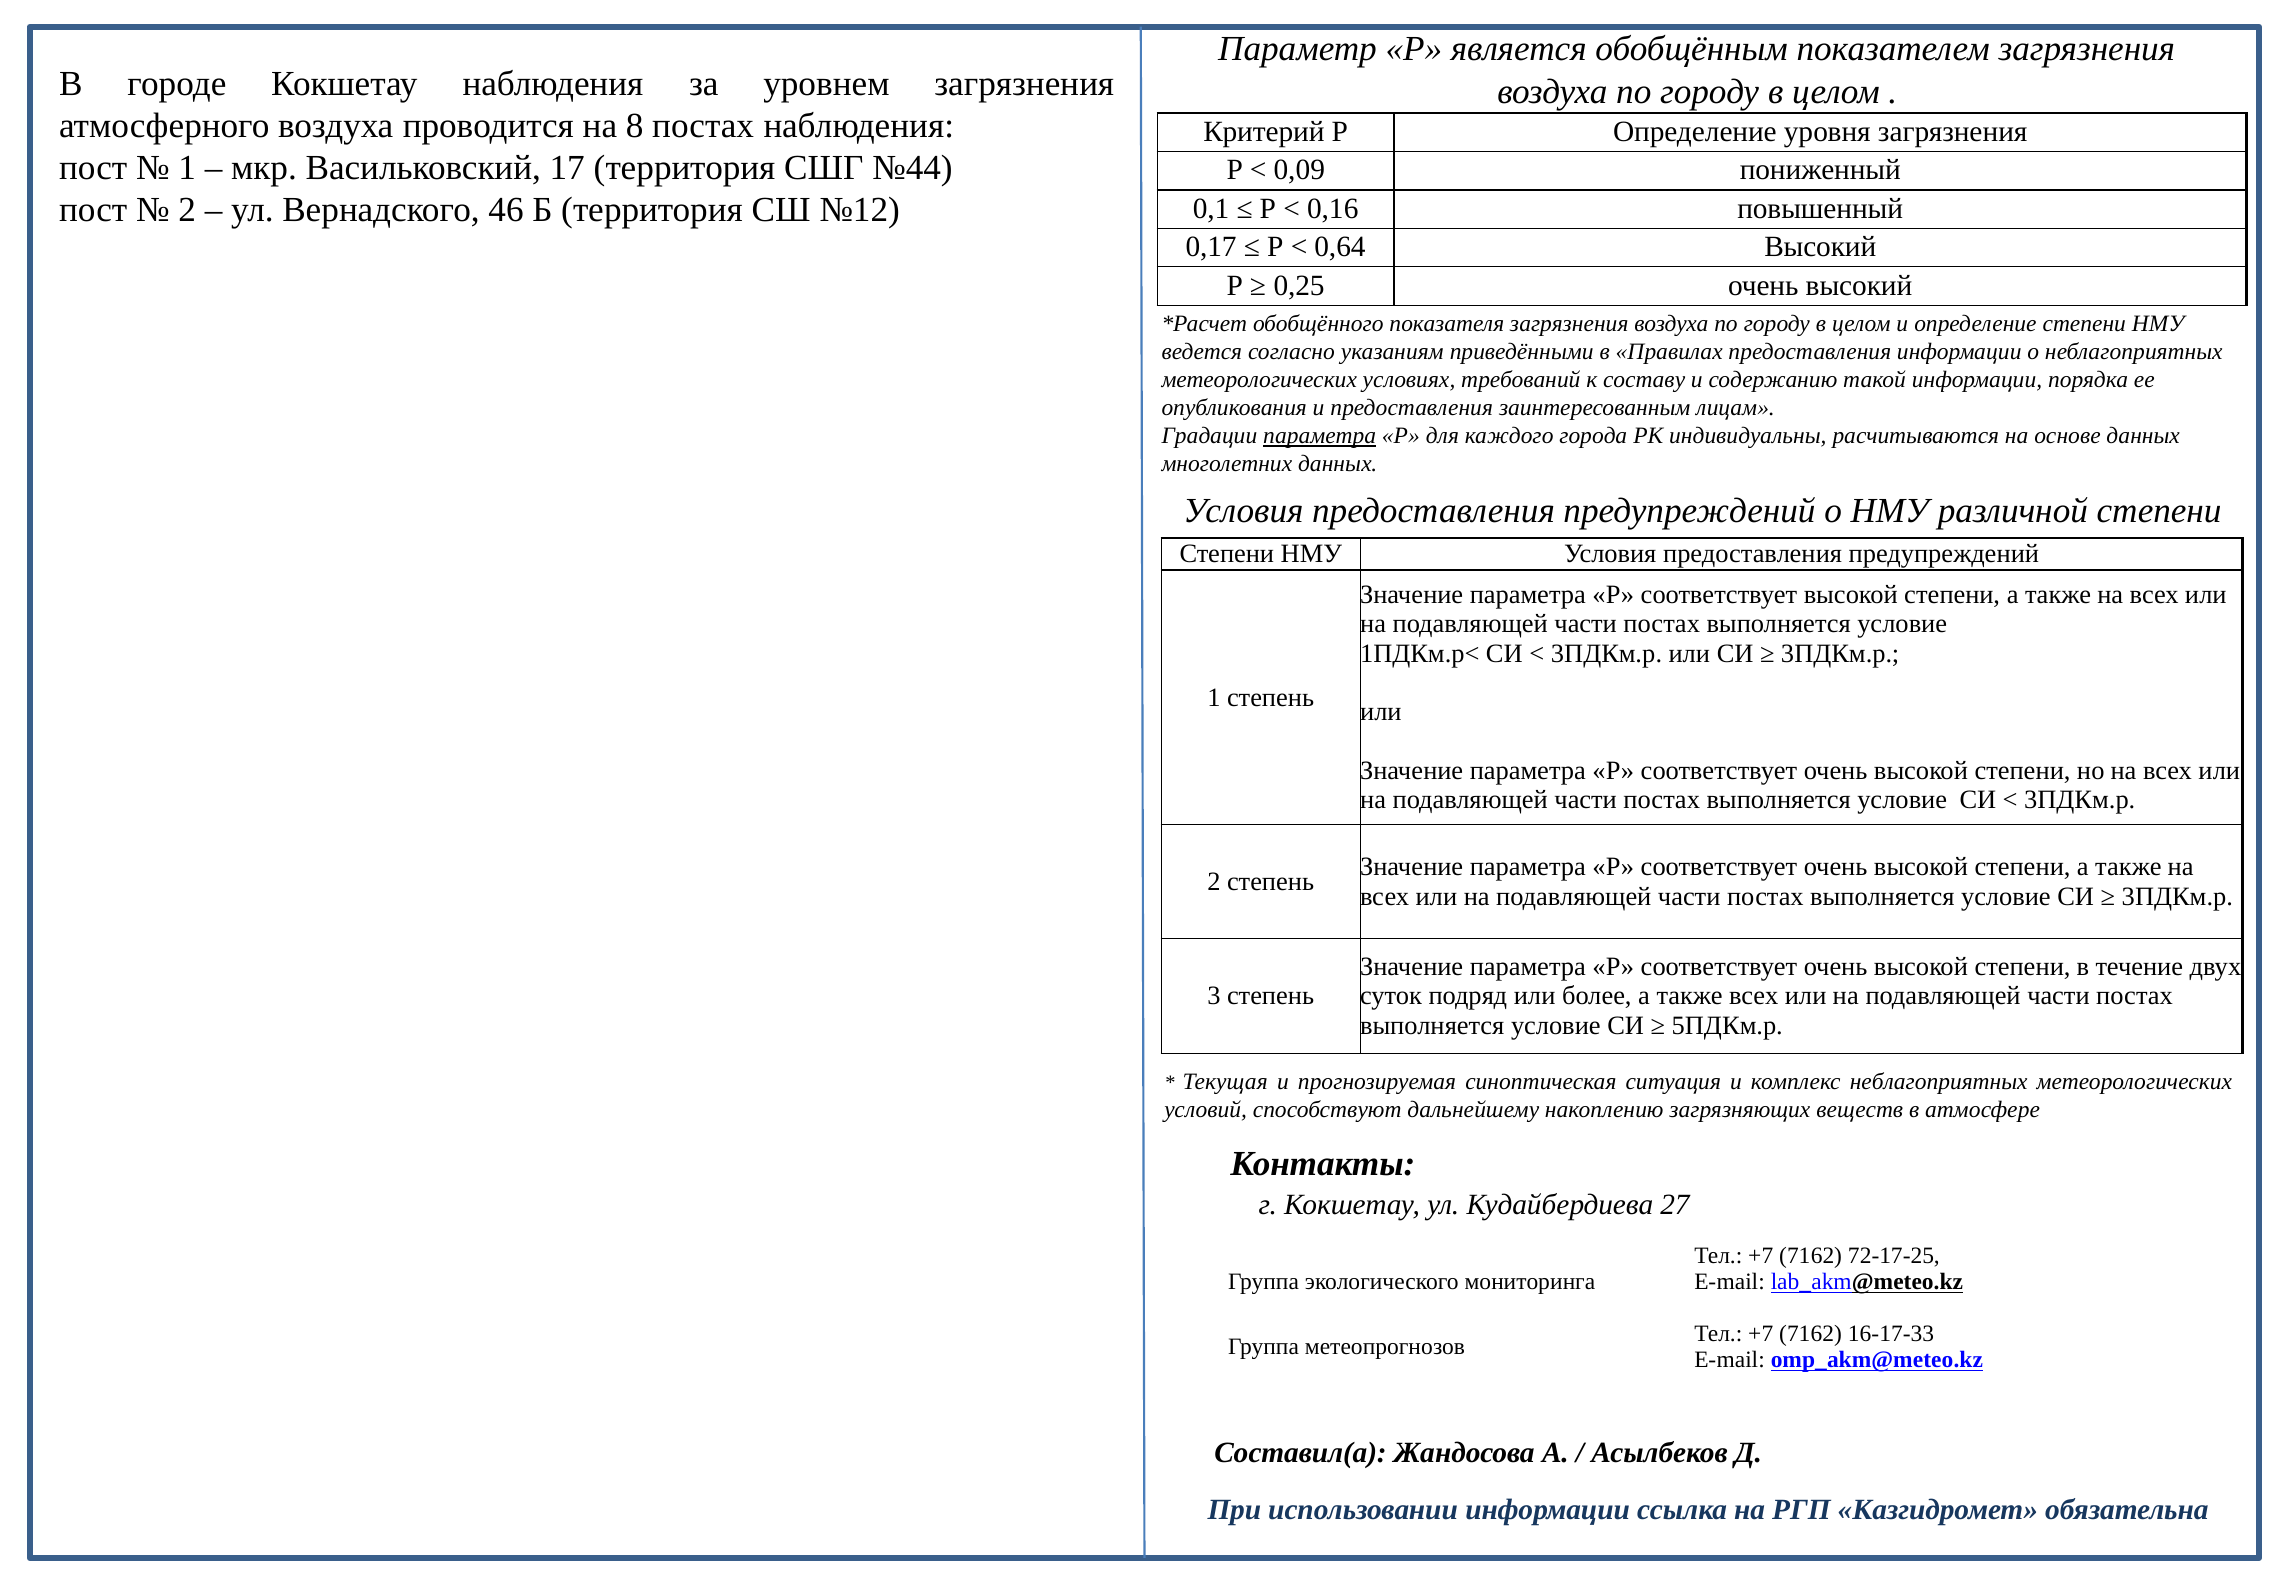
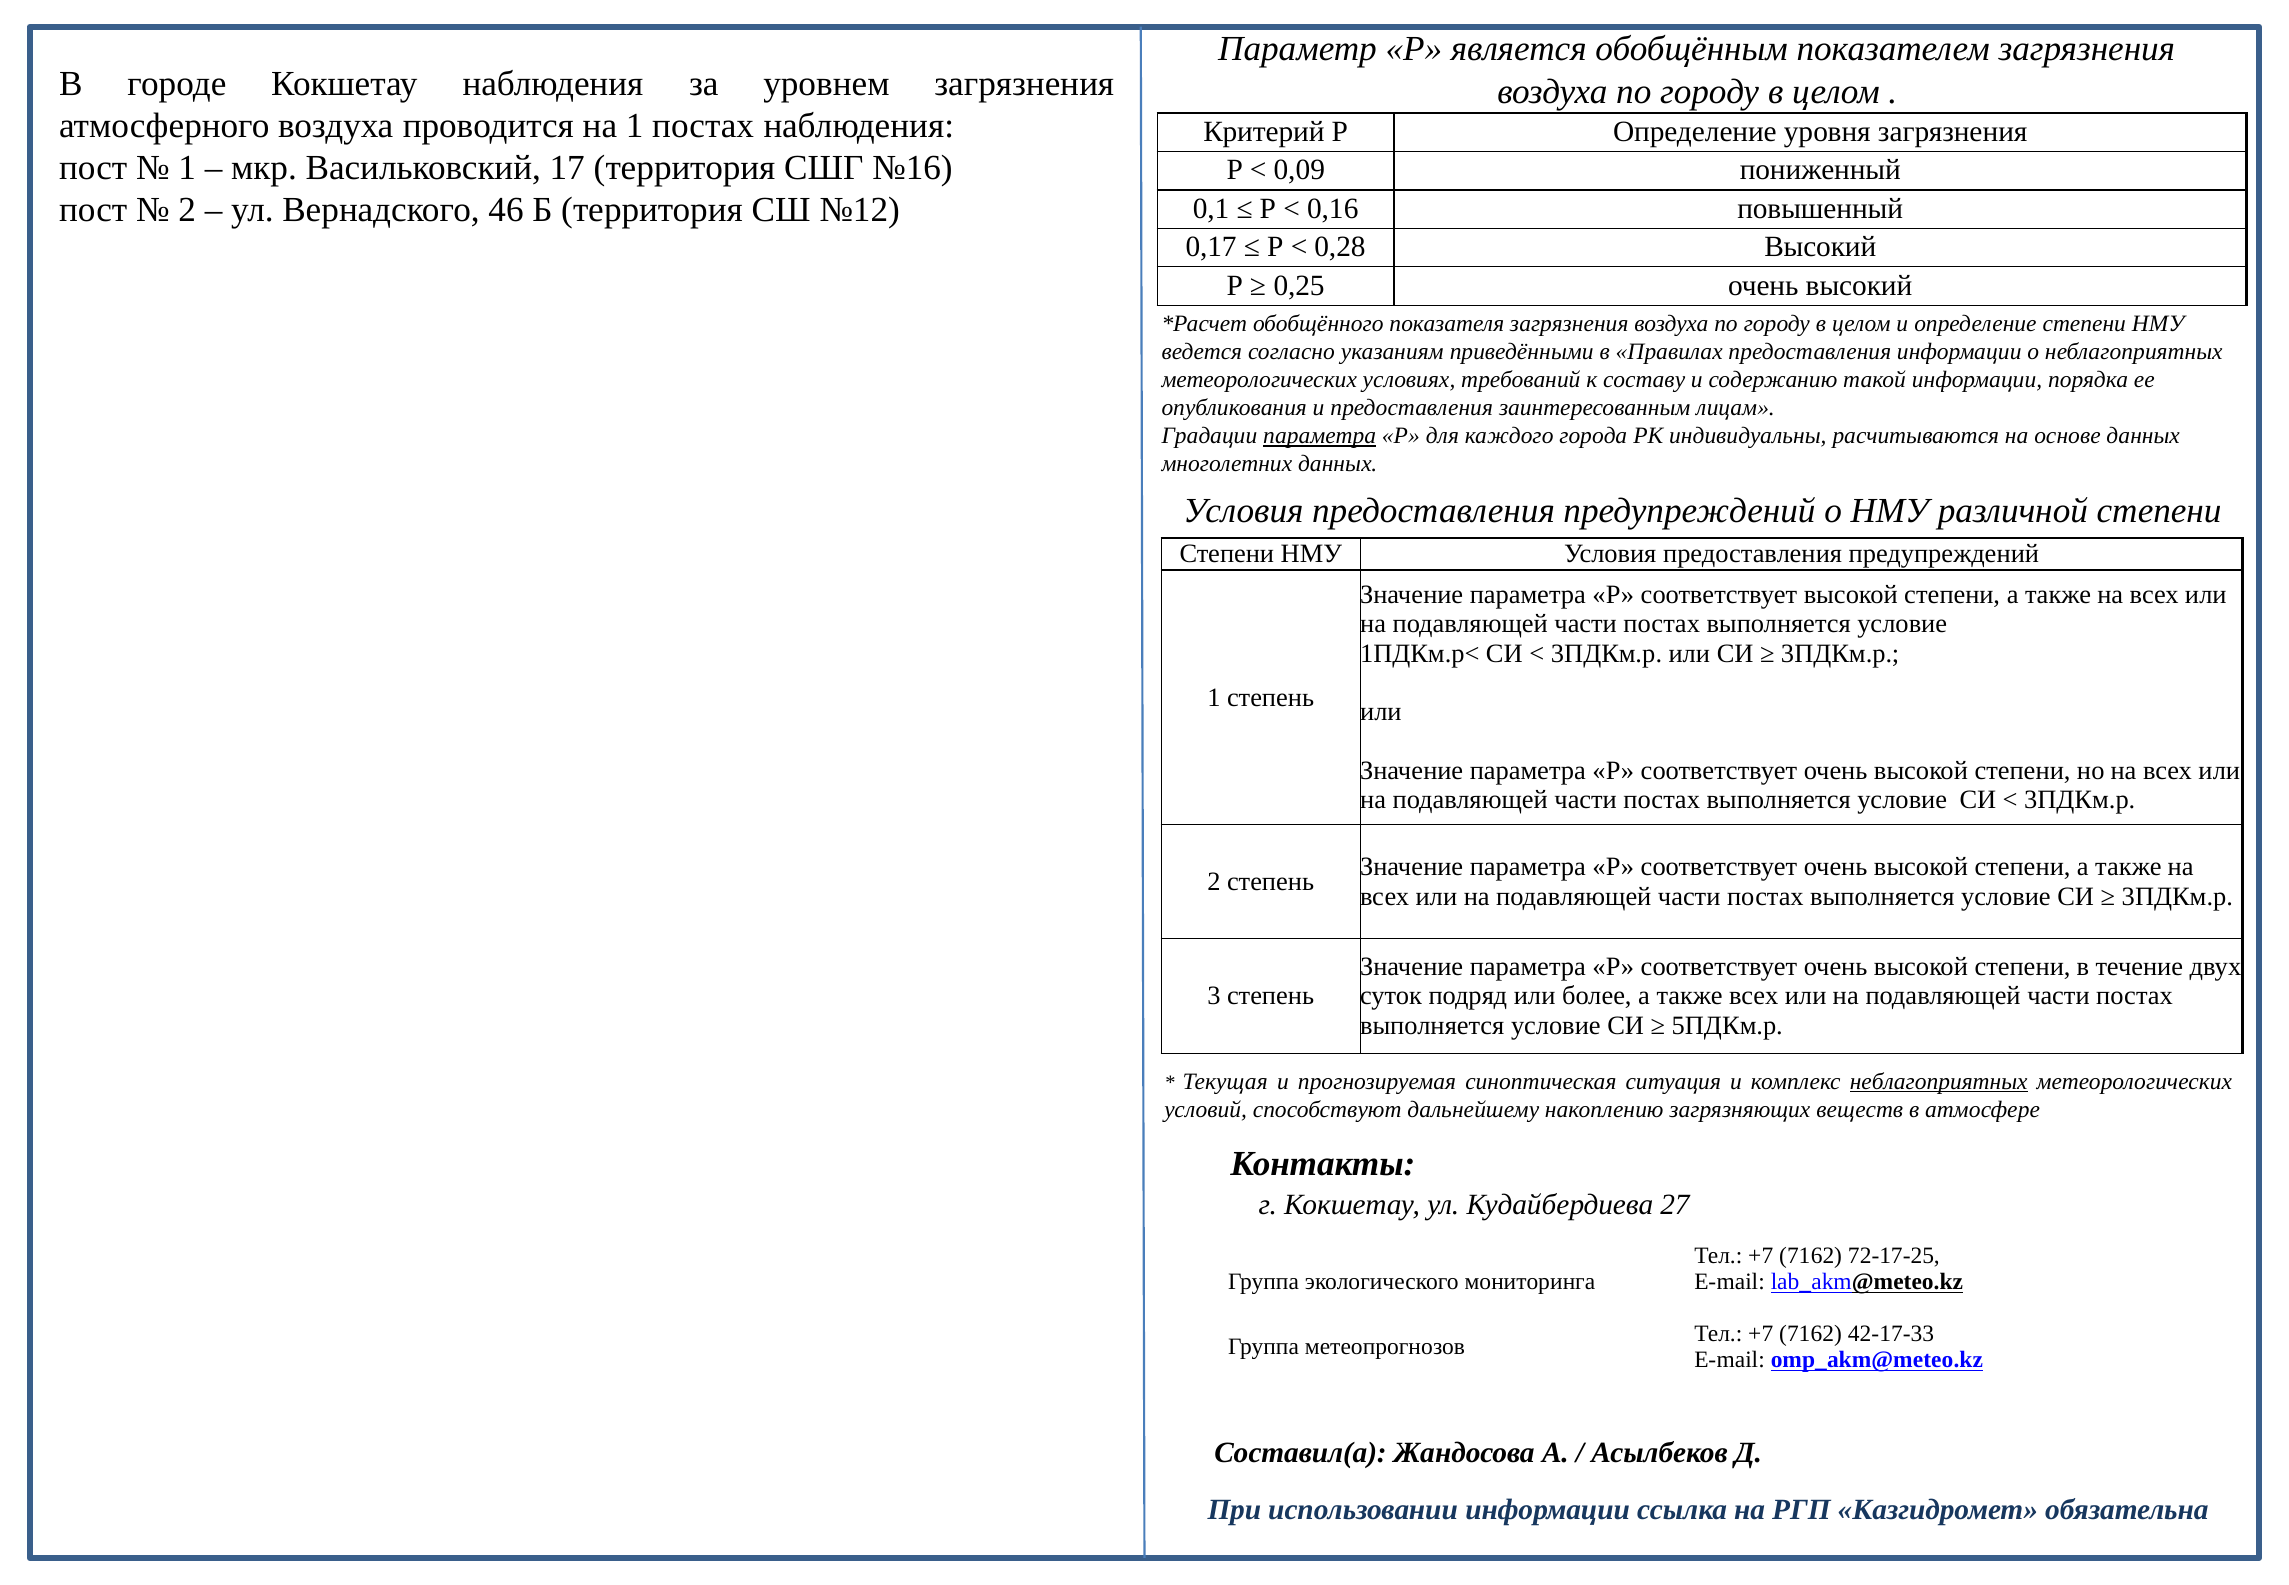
на 8: 8 -> 1
№44: №44 -> №16
0,64: 0,64 -> 0,28
неблагоприятных at (1939, 1081) underline: none -> present
16-17-33: 16-17-33 -> 42-17-33
